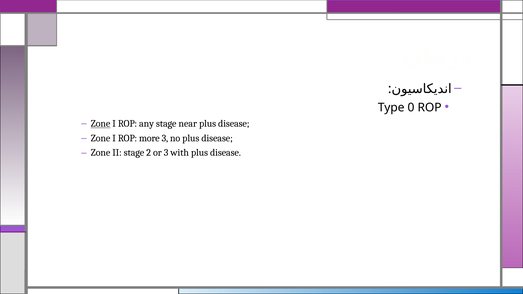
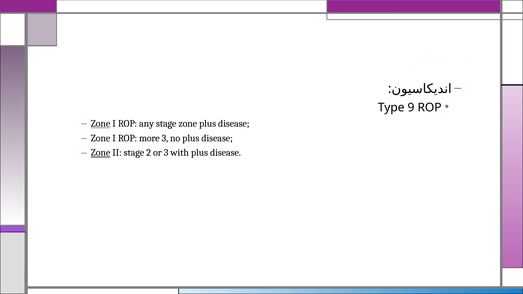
0: 0 -> 9
stage near: near -> zone
Zone at (101, 153) underline: none -> present
